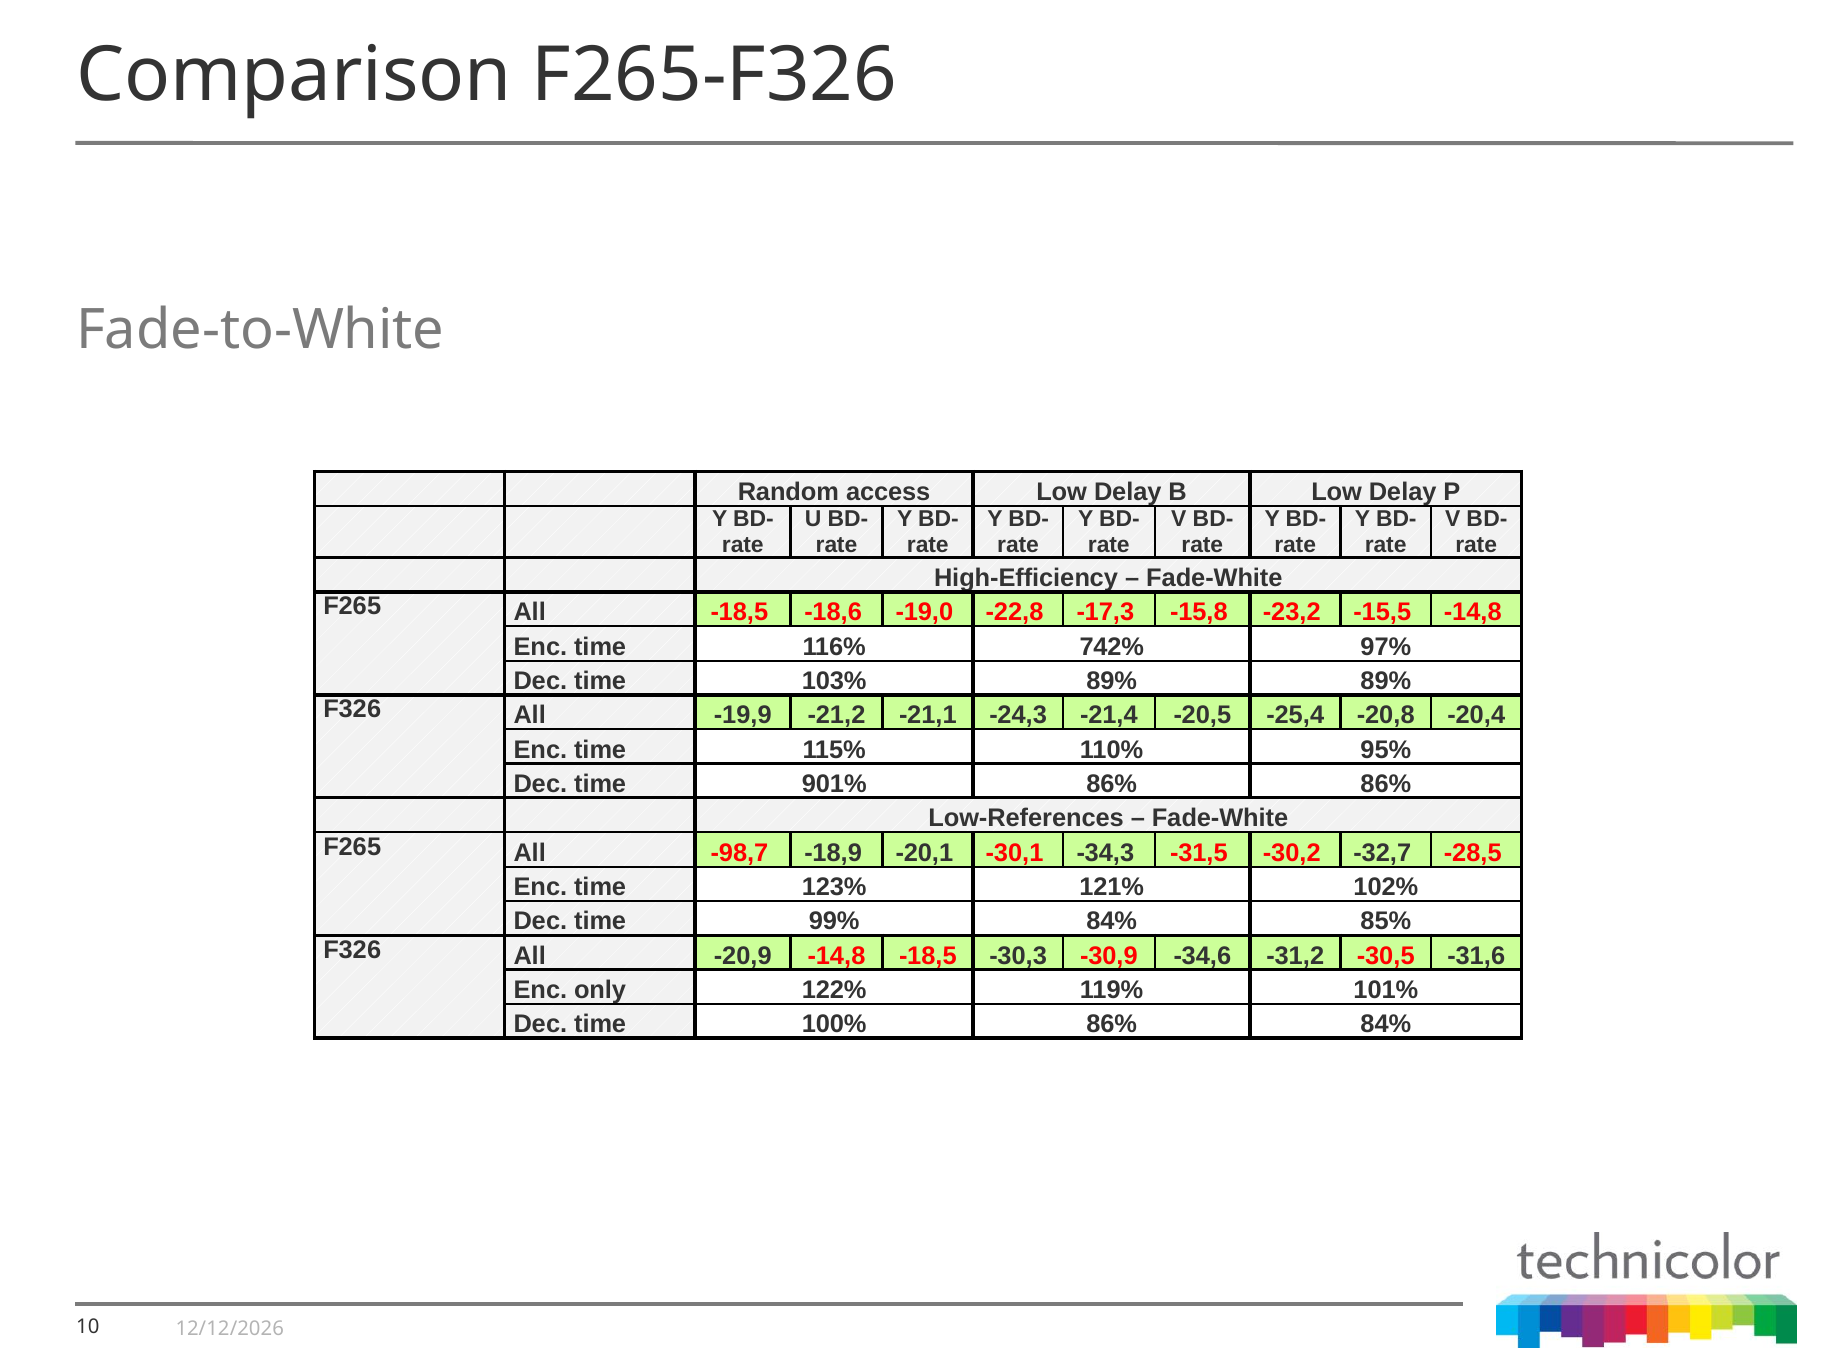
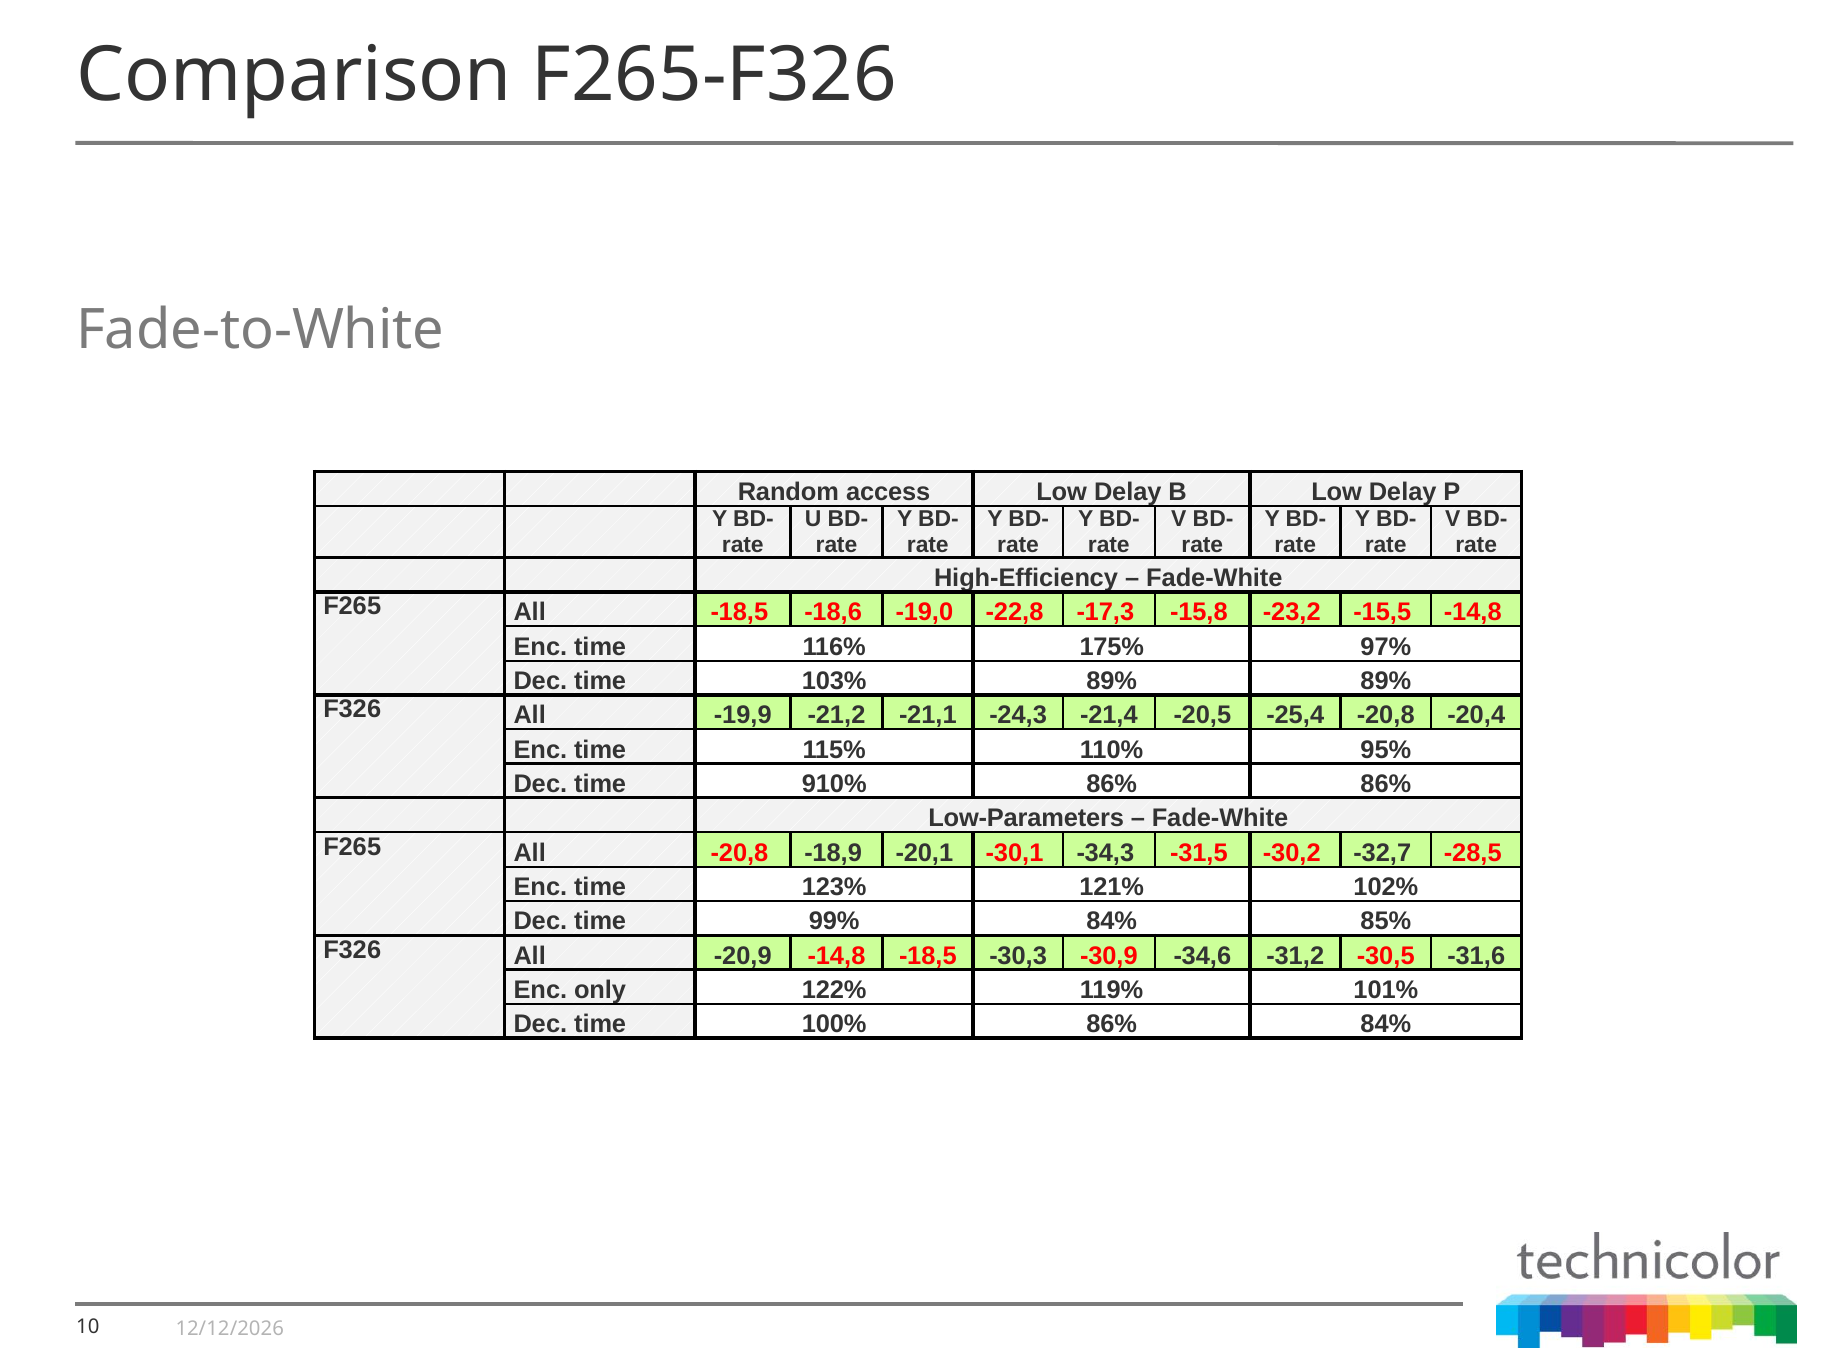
742%: 742% -> 175%
901%: 901% -> 910%
Low-References: Low-References -> Low-Parameters
All -98,7: -98,7 -> -20,8
